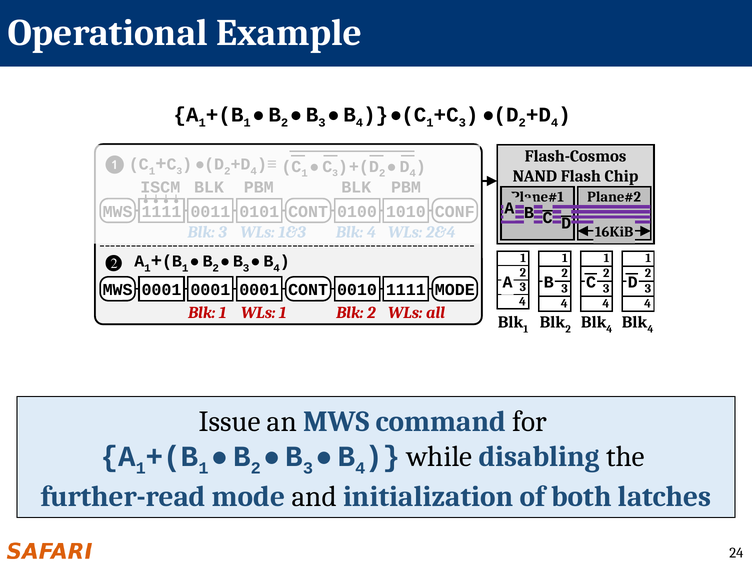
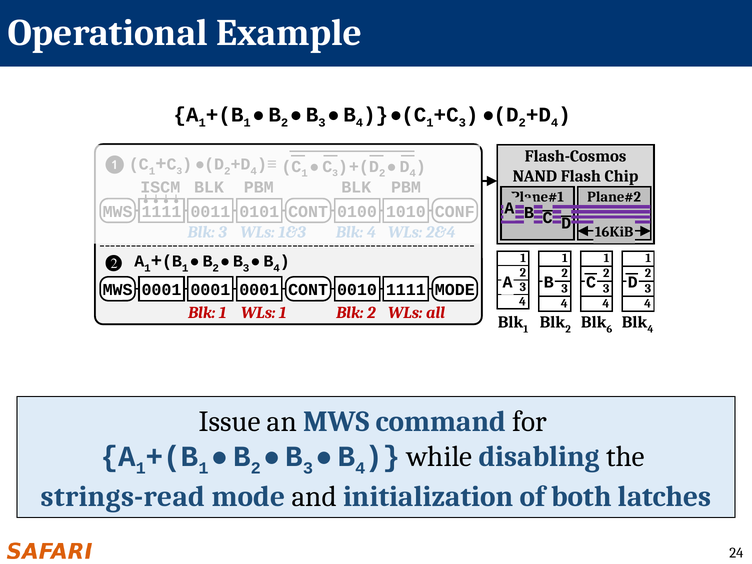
2 Blk 4: 4 -> 6
further-read: further-read -> strings-read
